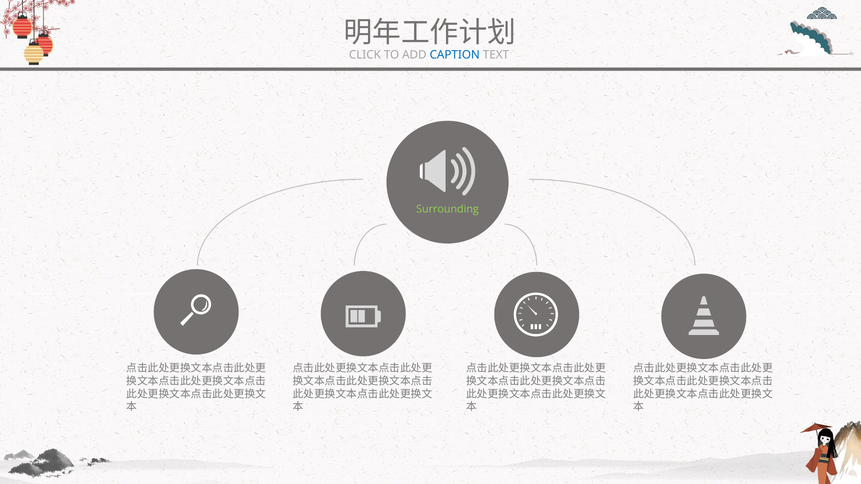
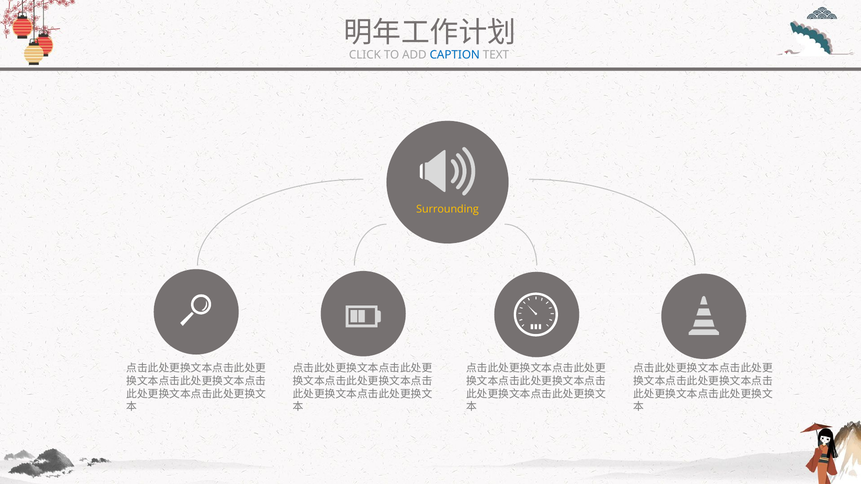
Surrounding colour: light green -> yellow
